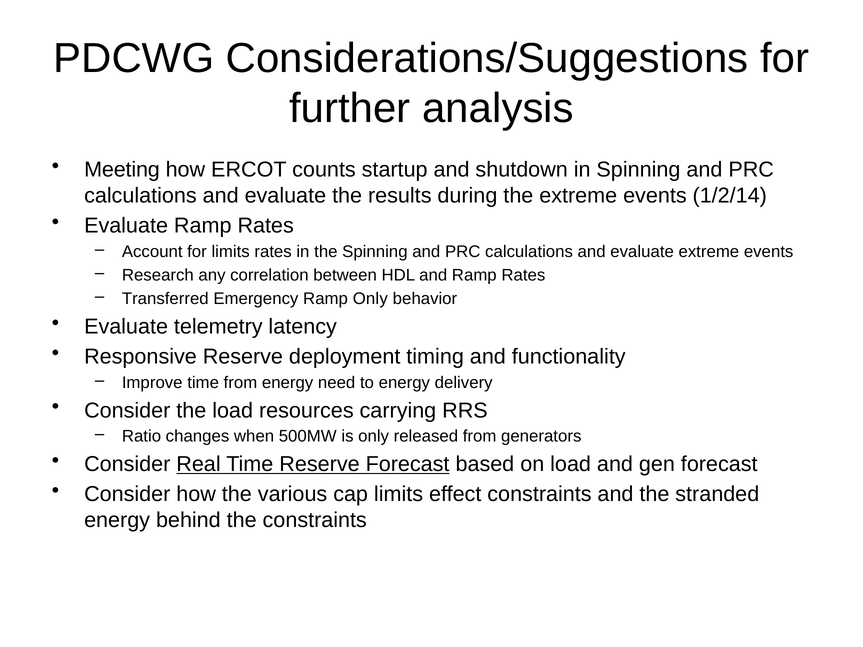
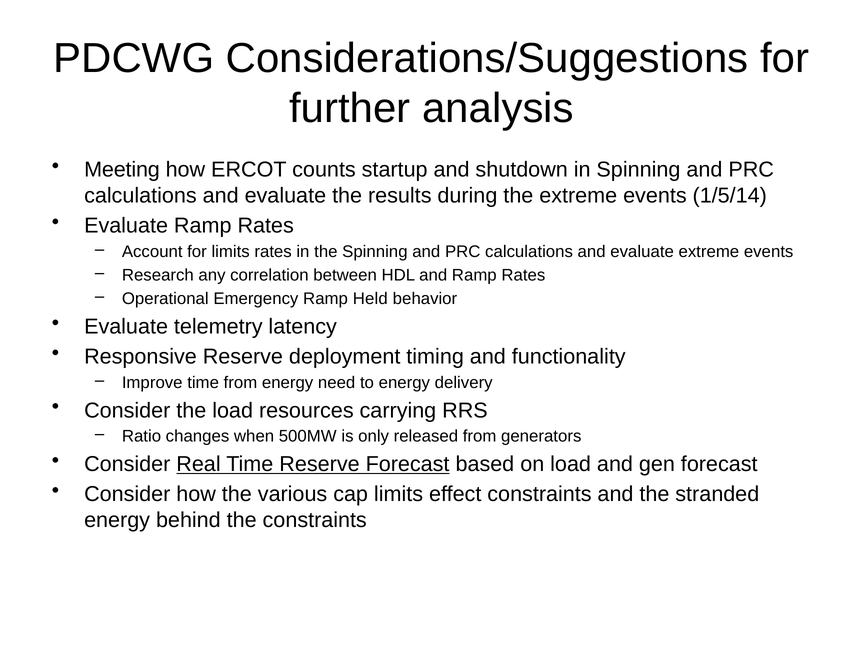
1/2/14: 1/2/14 -> 1/5/14
Transferred: Transferred -> Operational
Ramp Only: Only -> Held
